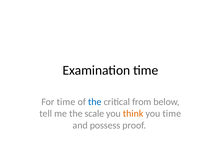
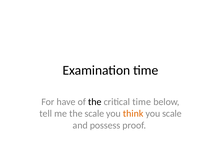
For time: time -> have
the at (95, 102) colour: blue -> black
critical from: from -> time
you time: time -> scale
